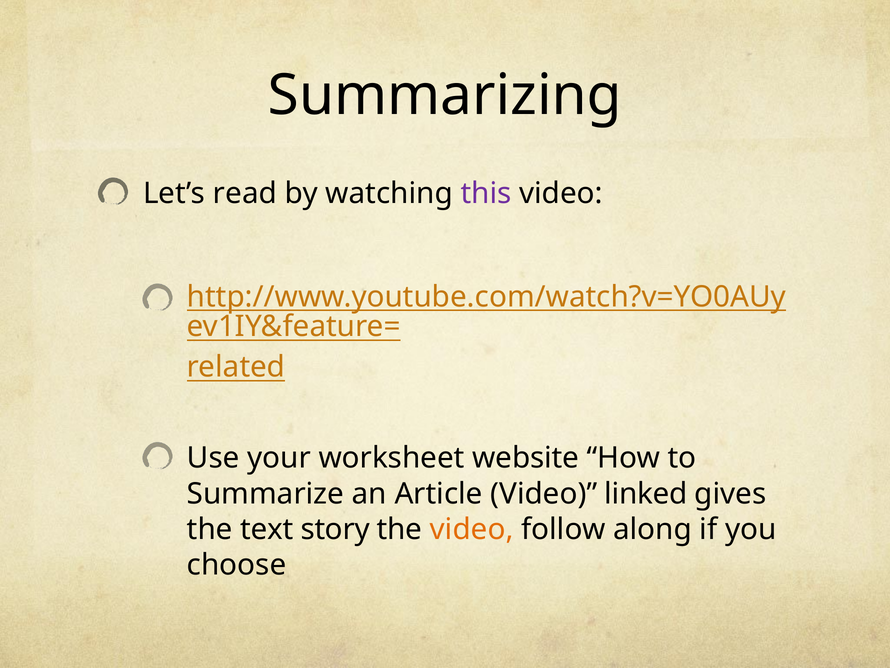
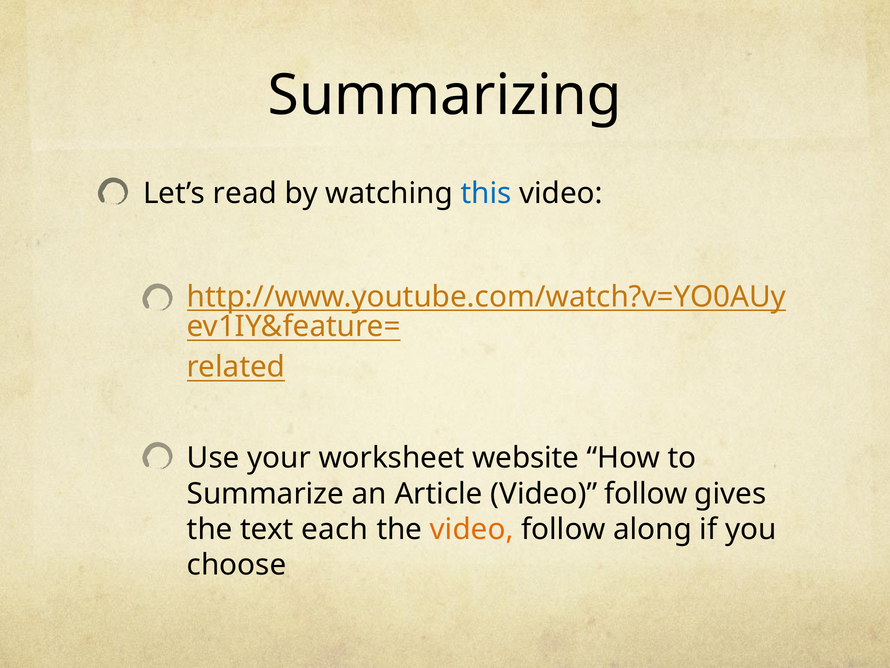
this colour: purple -> blue
Article Video linked: linked -> follow
story: story -> each
